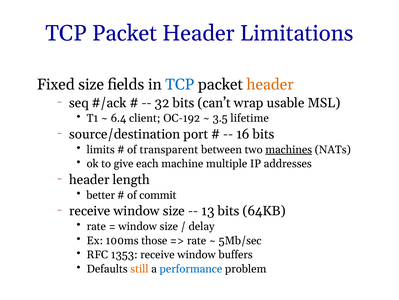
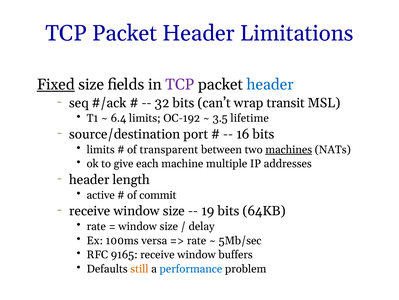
Fixed underline: none -> present
TCP at (180, 84) colour: blue -> purple
header at (270, 84) colour: orange -> blue
usable: usable -> transit
6.4 client: client -> limits
better: better -> active
13: 13 -> 19
those: those -> versa
1353: 1353 -> 9165
